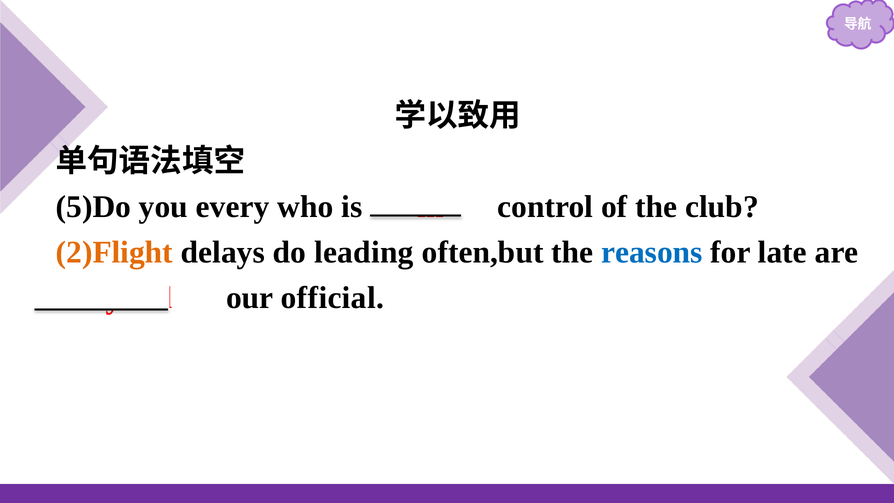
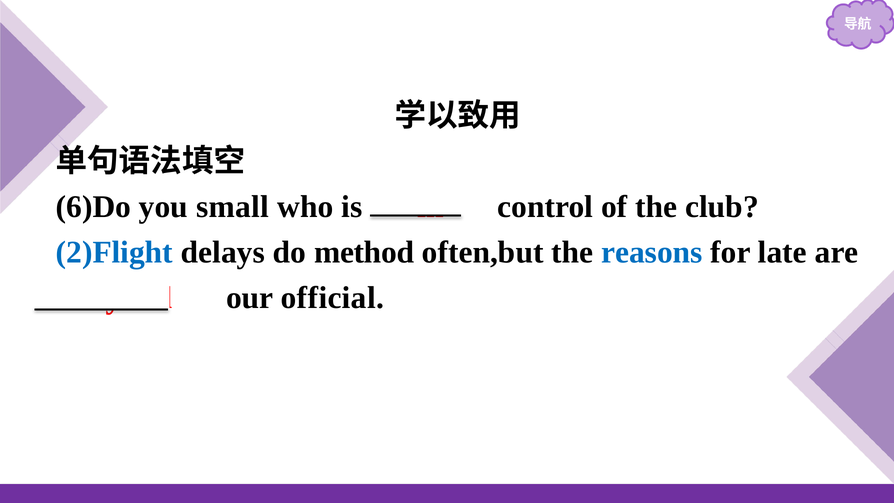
5)Do: 5)Do -> 6)Do
every: every -> small
2)Flight colour: orange -> blue
leading: leading -> method
